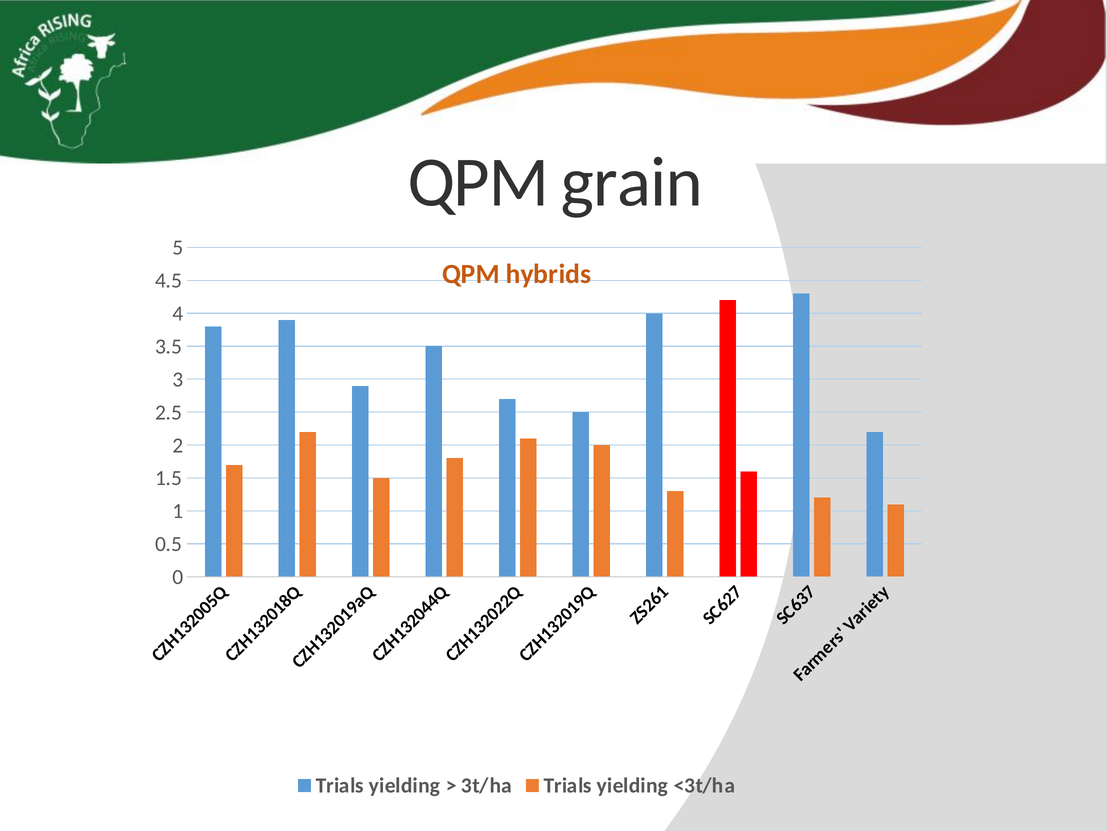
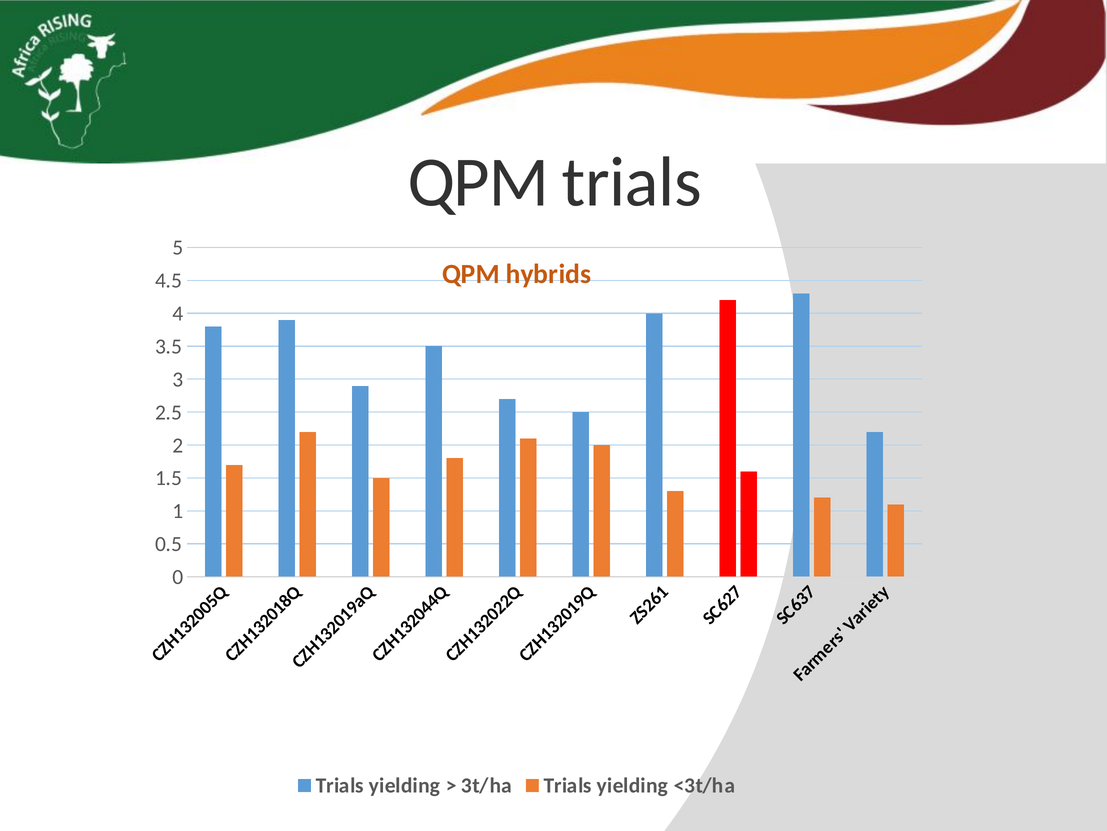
QPM grain: grain -> trials
